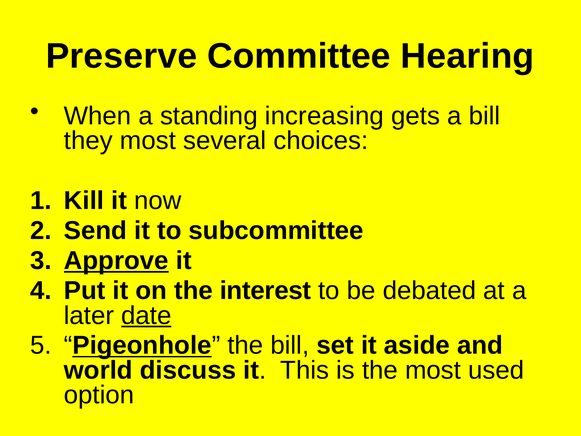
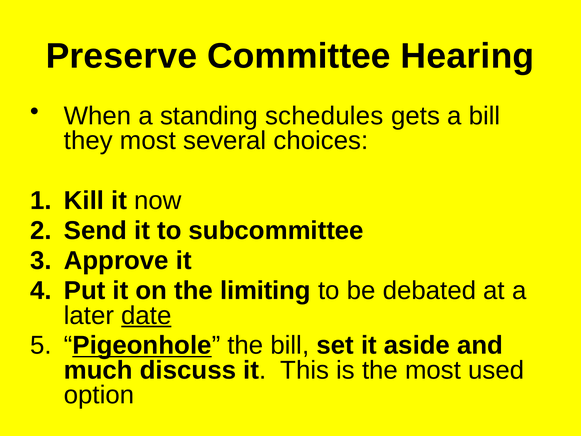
increasing: increasing -> schedules
Approve underline: present -> none
interest: interest -> limiting
world: world -> much
